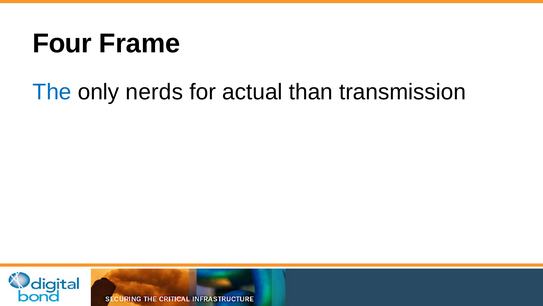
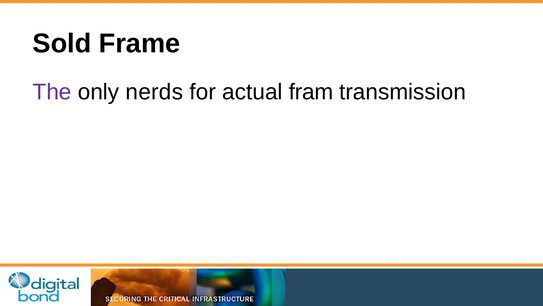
Four: Four -> Sold
The colour: blue -> purple
than: than -> fram
